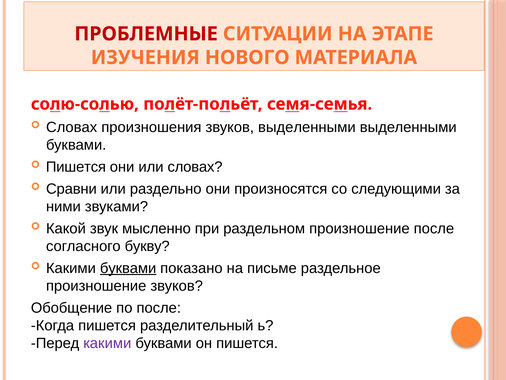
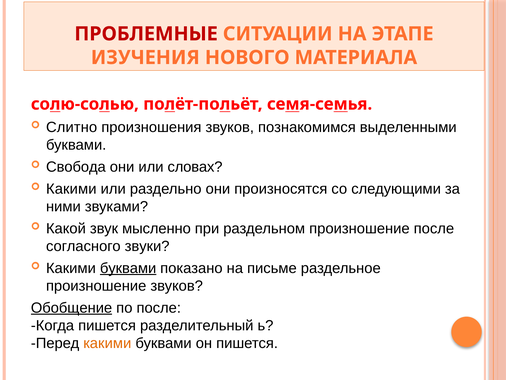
Словах at (72, 127): Словах -> Слитно
звуков выделенными: выделенными -> познакомимся
Пишется at (76, 167): Пишется -> Свобода
Сравни at (71, 189): Сравни -> Какими
букву: букву -> звуки
Обобщение underline: none -> present
какими at (107, 343) colour: purple -> orange
